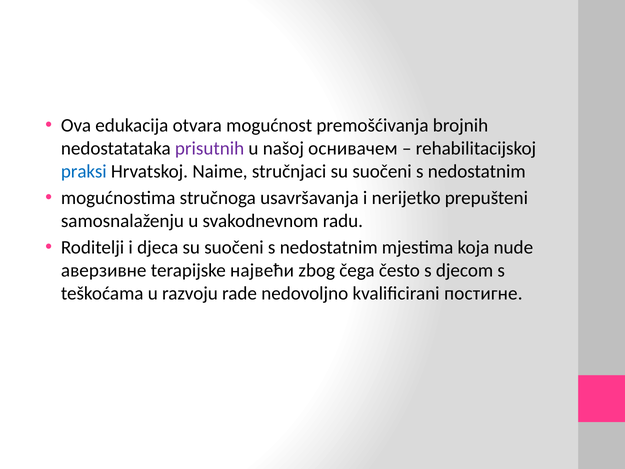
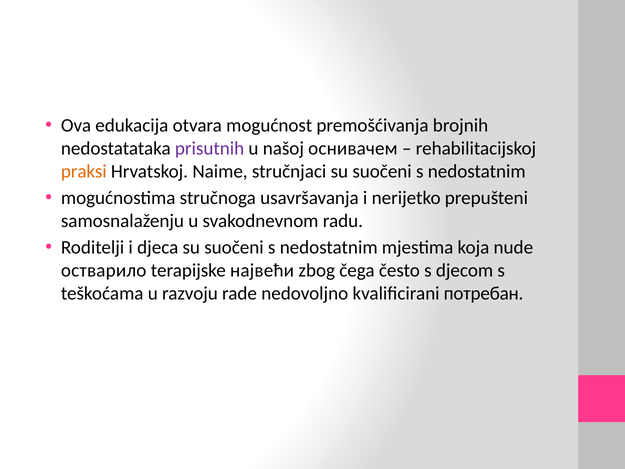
praksi colour: blue -> orange
аверзивне: аверзивне -> остварило
постигне: постигне -> потребан
